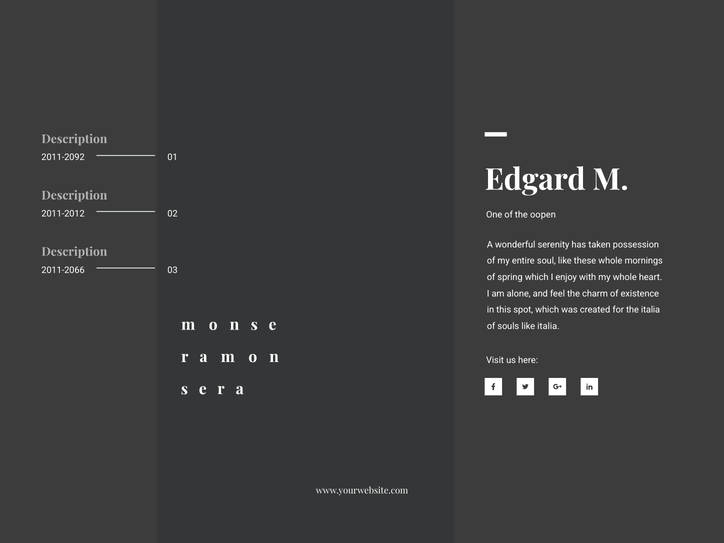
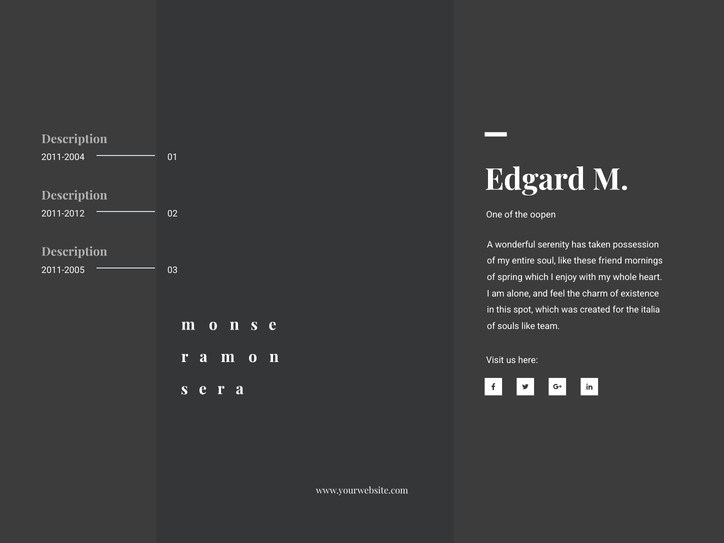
2011-2092: 2011-2092 -> 2011-2004
these whole: whole -> friend
2011-2066: 2011-2066 -> 2011-2005
like italia: italia -> team
